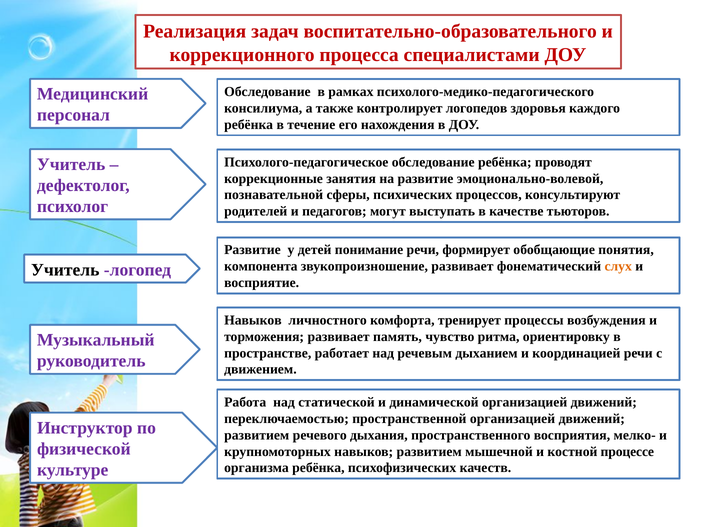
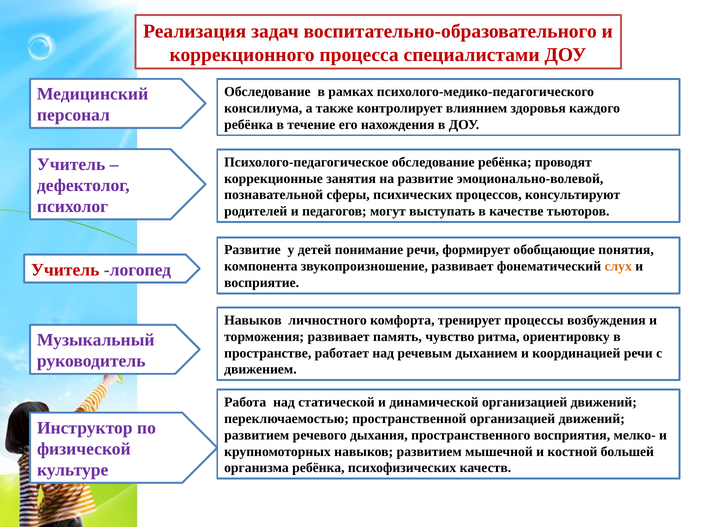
логопедов: логопедов -> влиянием
Учитель at (65, 270) colour: black -> red
процессе: процессе -> большей
